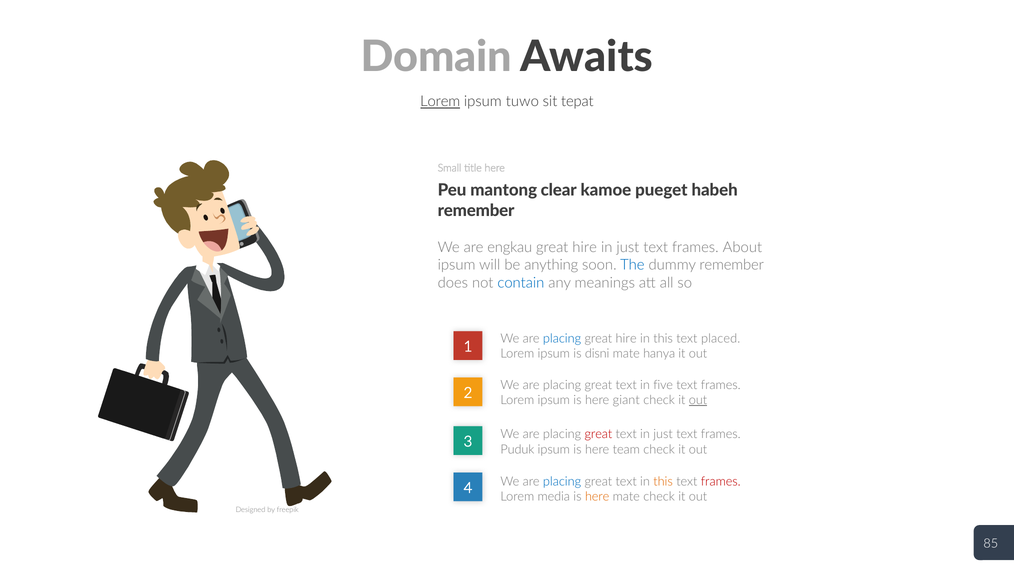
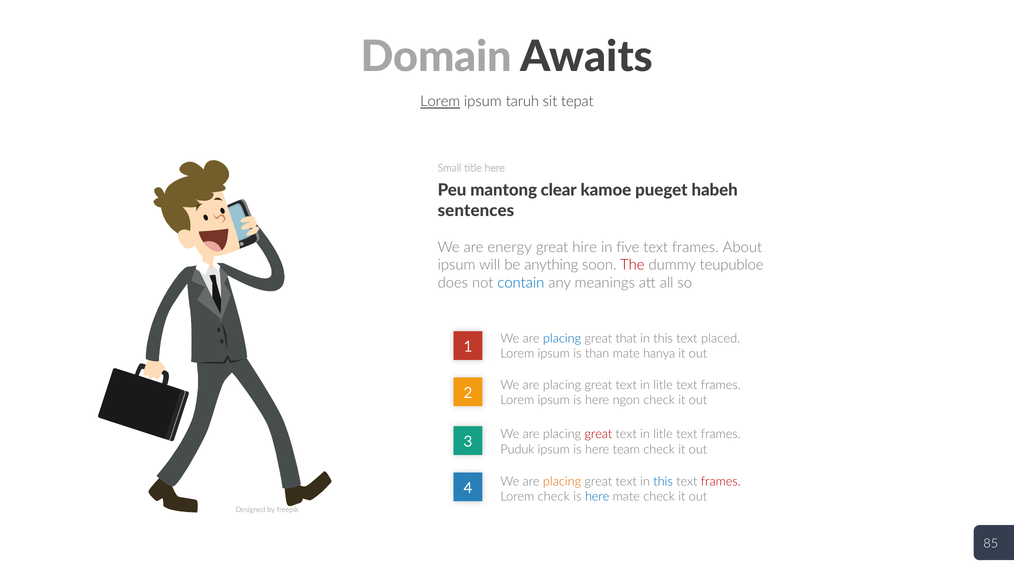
tuwo: tuwo -> taruh
remember at (476, 211): remember -> sentences
engkau: engkau -> energy
just at (628, 247): just -> five
The colour: blue -> red
dummy remember: remember -> teupubloe
hire at (626, 339): hire -> that
disni: disni -> than
five at (663, 385): five -> litle
giant: giant -> ngon
out at (698, 400) underline: present -> none
just at (663, 434): just -> litle
placing at (562, 482) colour: blue -> orange
this at (663, 482) colour: orange -> blue
Lorem media: media -> check
here at (597, 497) colour: orange -> blue
